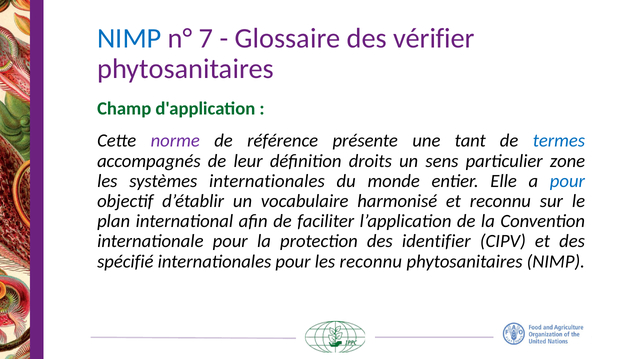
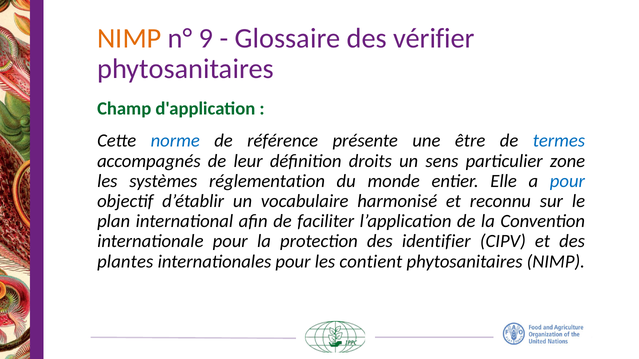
NIMP at (129, 38) colour: blue -> orange
7: 7 -> 9
norme colour: purple -> blue
tant: tant -> être
systèmes internationales: internationales -> réglementation
spécifié: spécifié -> plantes
les reconnu: reconnu -> contient
